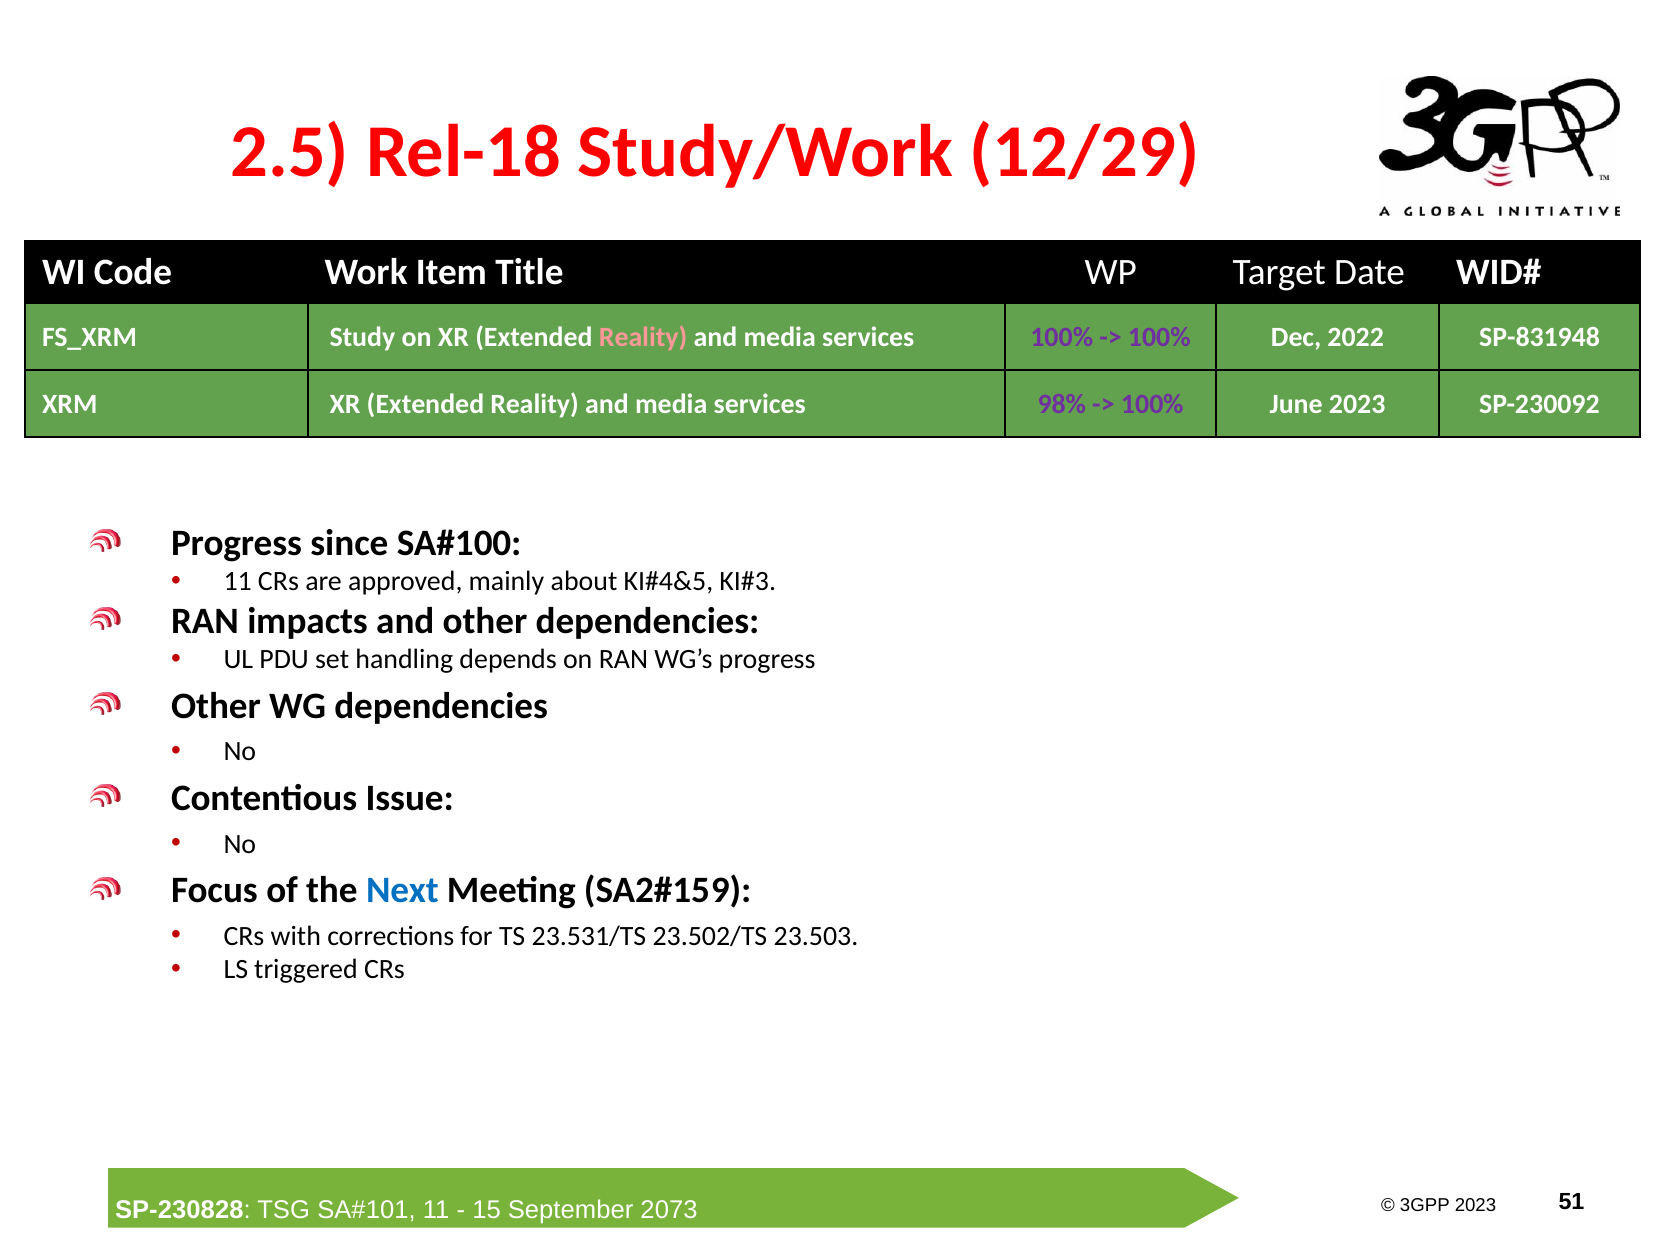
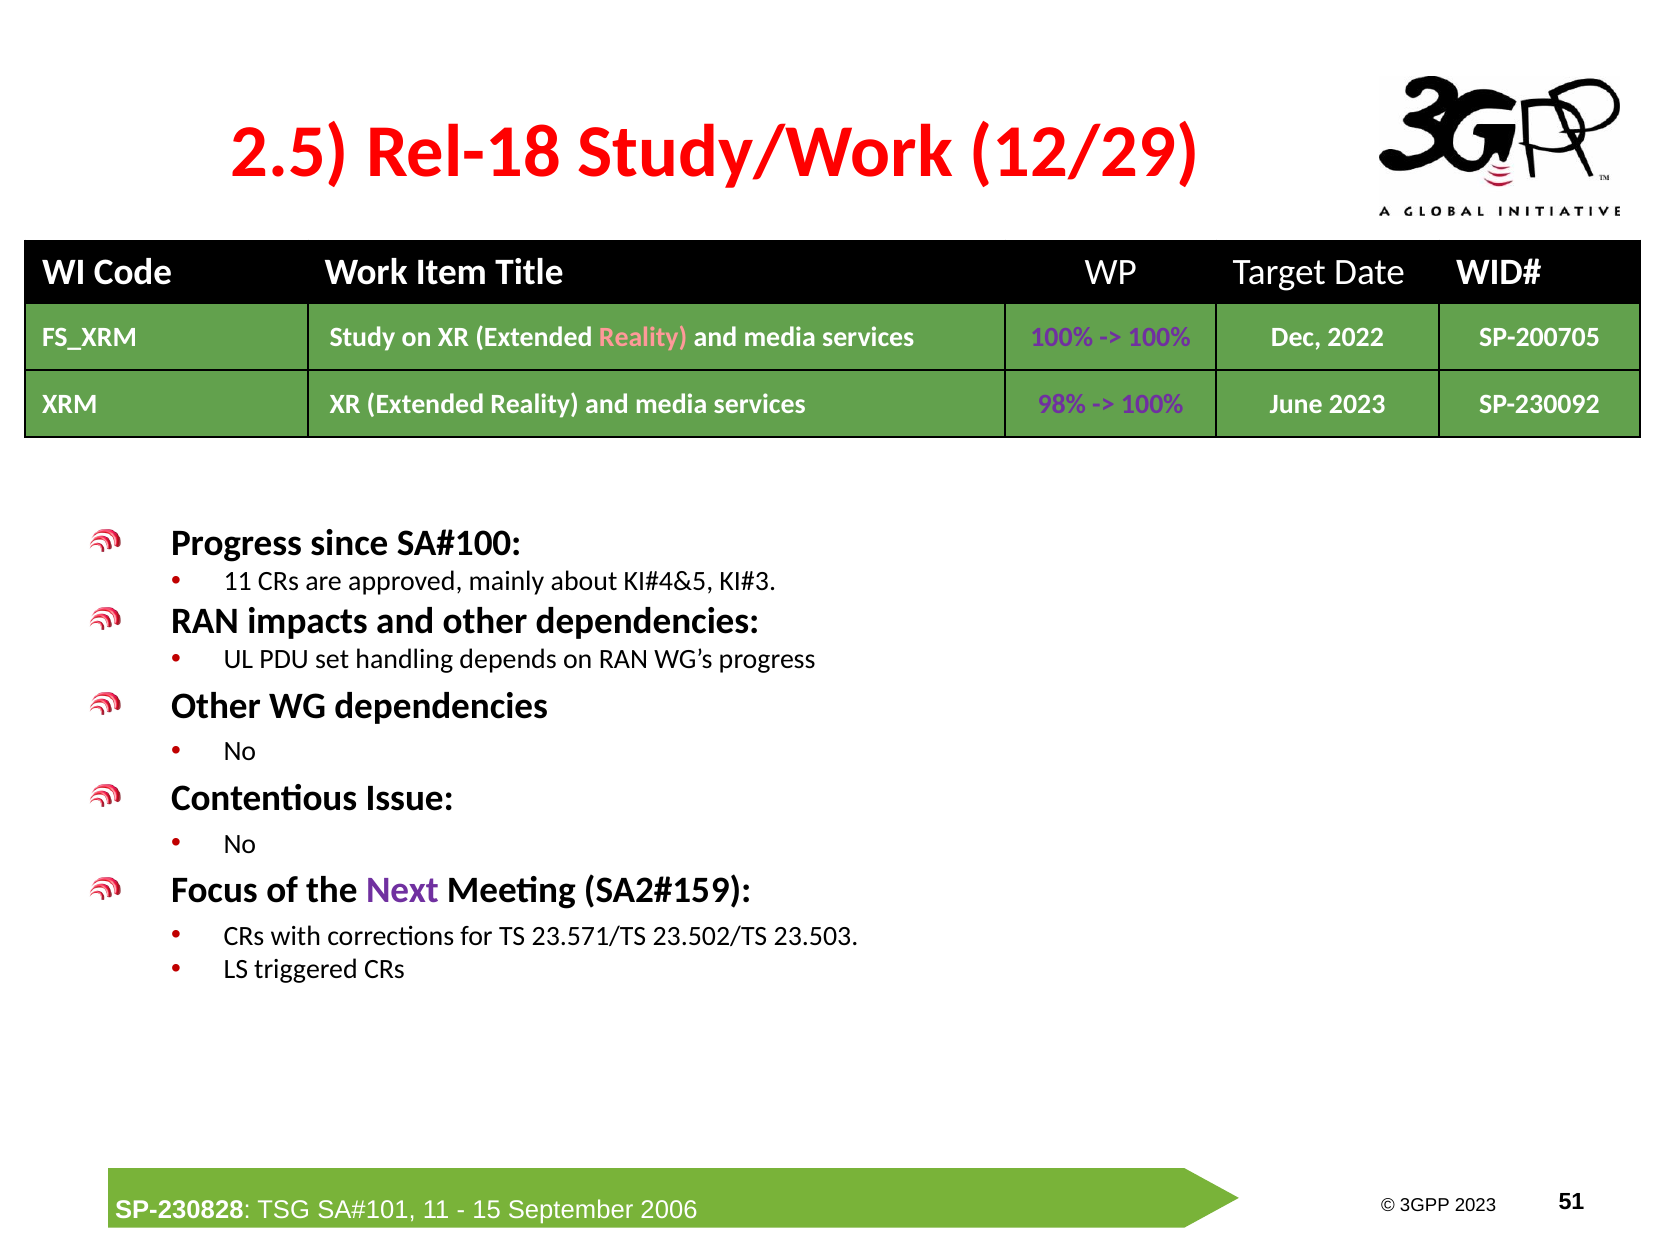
SP-831948: SP-831948 -> SP-200705
Next colour: blue -> purple
23.531/TS: 23.531/TS -> 23.571/TS
2073: 2073 -> 2006
